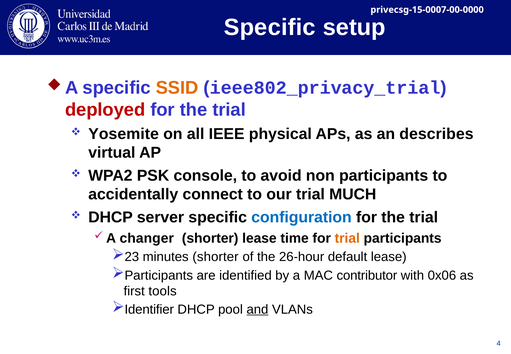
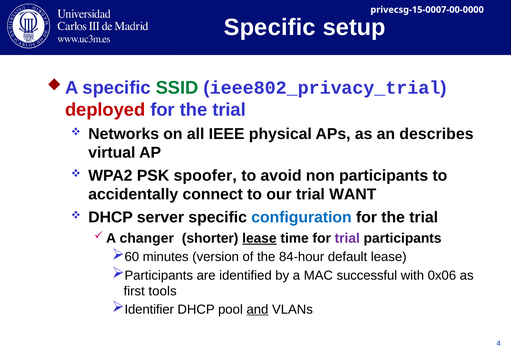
SSID colour: orange -> green
Yosemite: Yosemite -> Networks
console: console -> spoofer
MUCH: MUCH -> WANT
lease at (259, 238) underline: none -> present
trial at (347, 238) colour: orange -> purple
23: 23 -> 60
minutes shorter: shorter -> version
26-hour: 26-hour -> 84-hour
contributor: contributor -> successful
